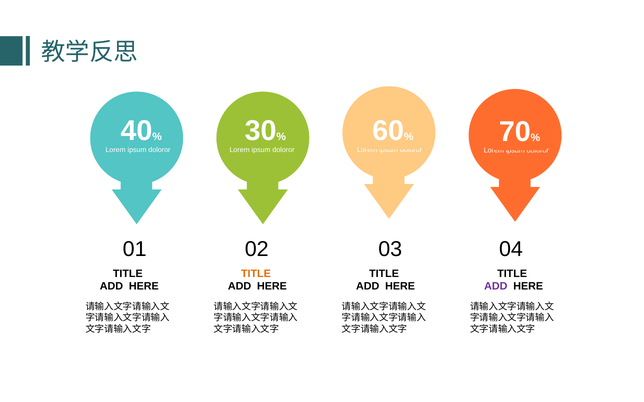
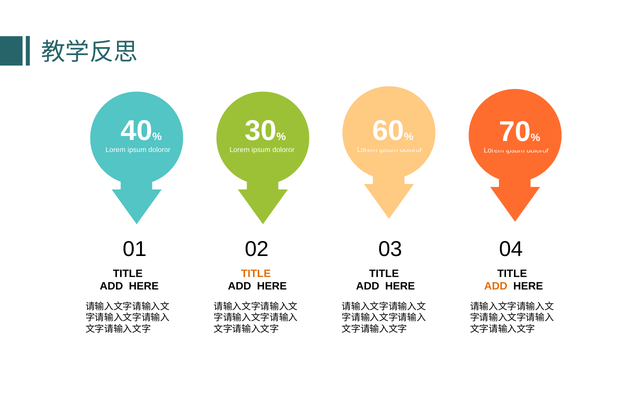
ADD at (496, 287) colour: purple -> orange
